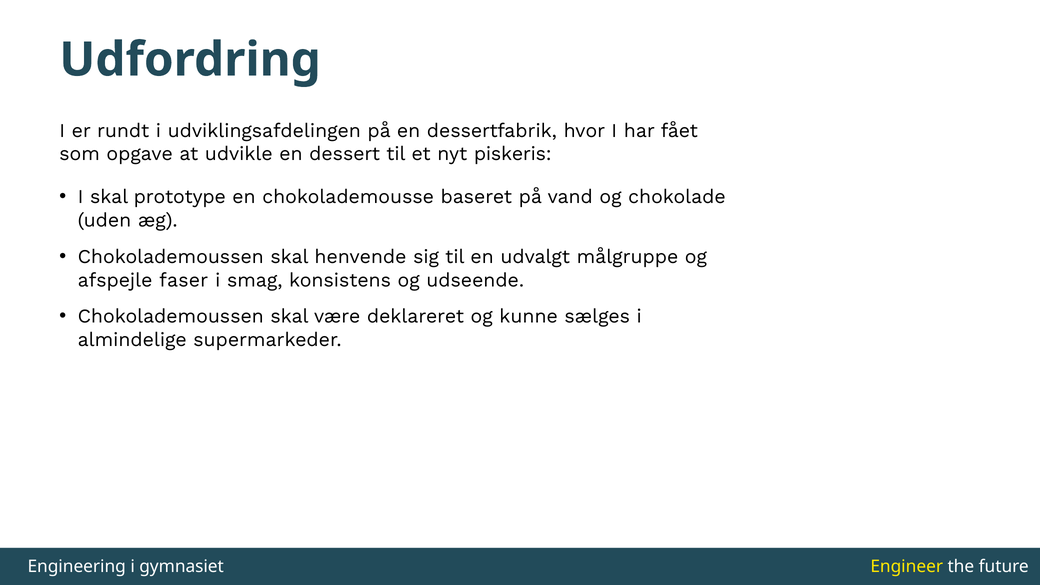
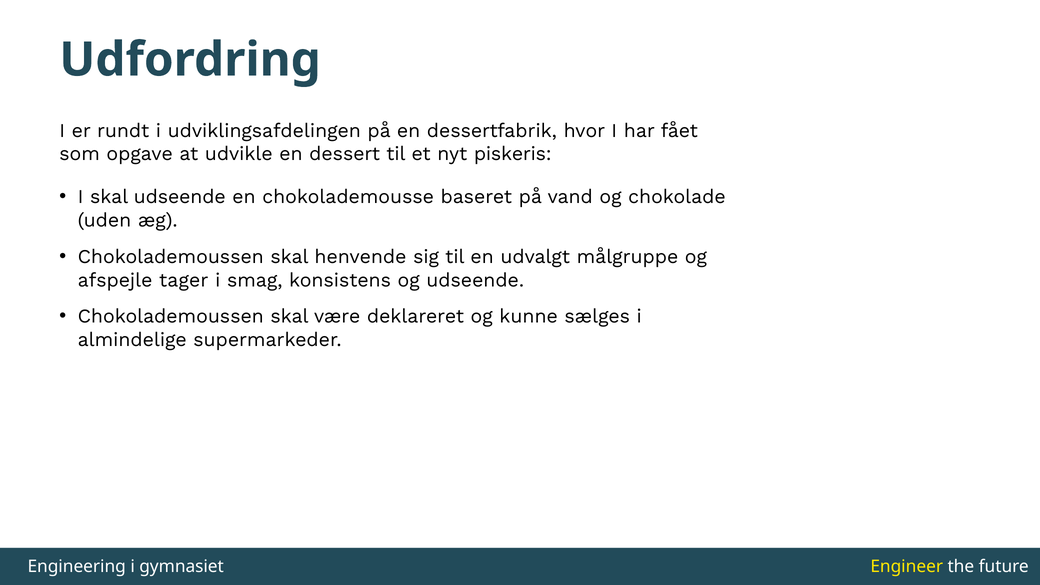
skal prototype: prototype -> udseende
faser: faser -> tager
